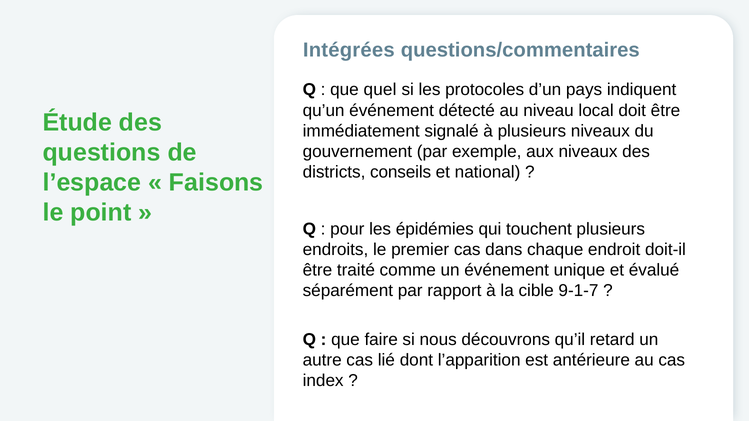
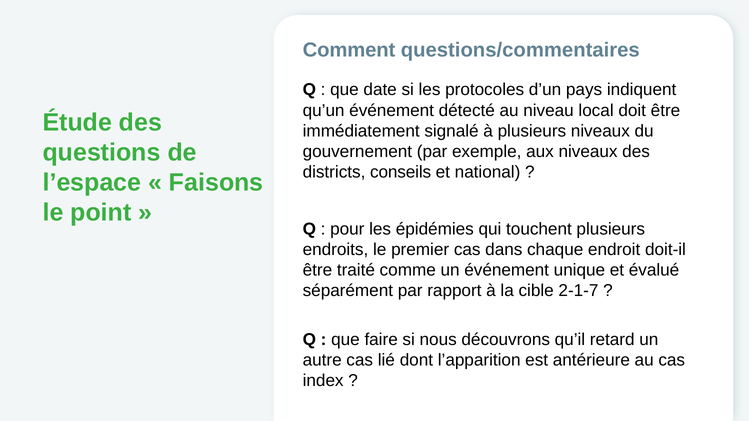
Intégrées: Intégrées -> Comment
quel: quel -> date
9-1-7: 9-1-7 -> 2-1-7
